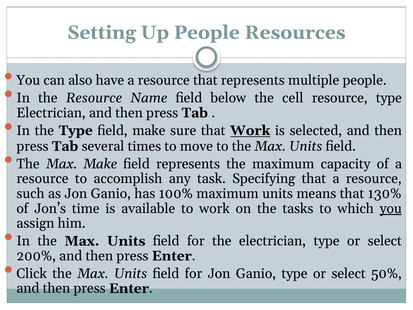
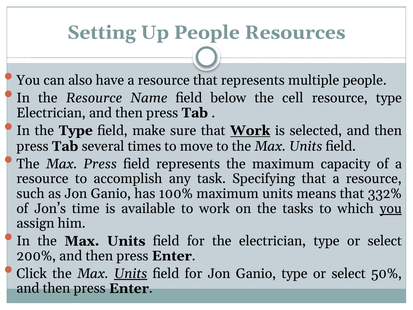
Max Make: Make -> Press
130%: 130% -> 332%
Units at (131, 273) underline: none -> present
